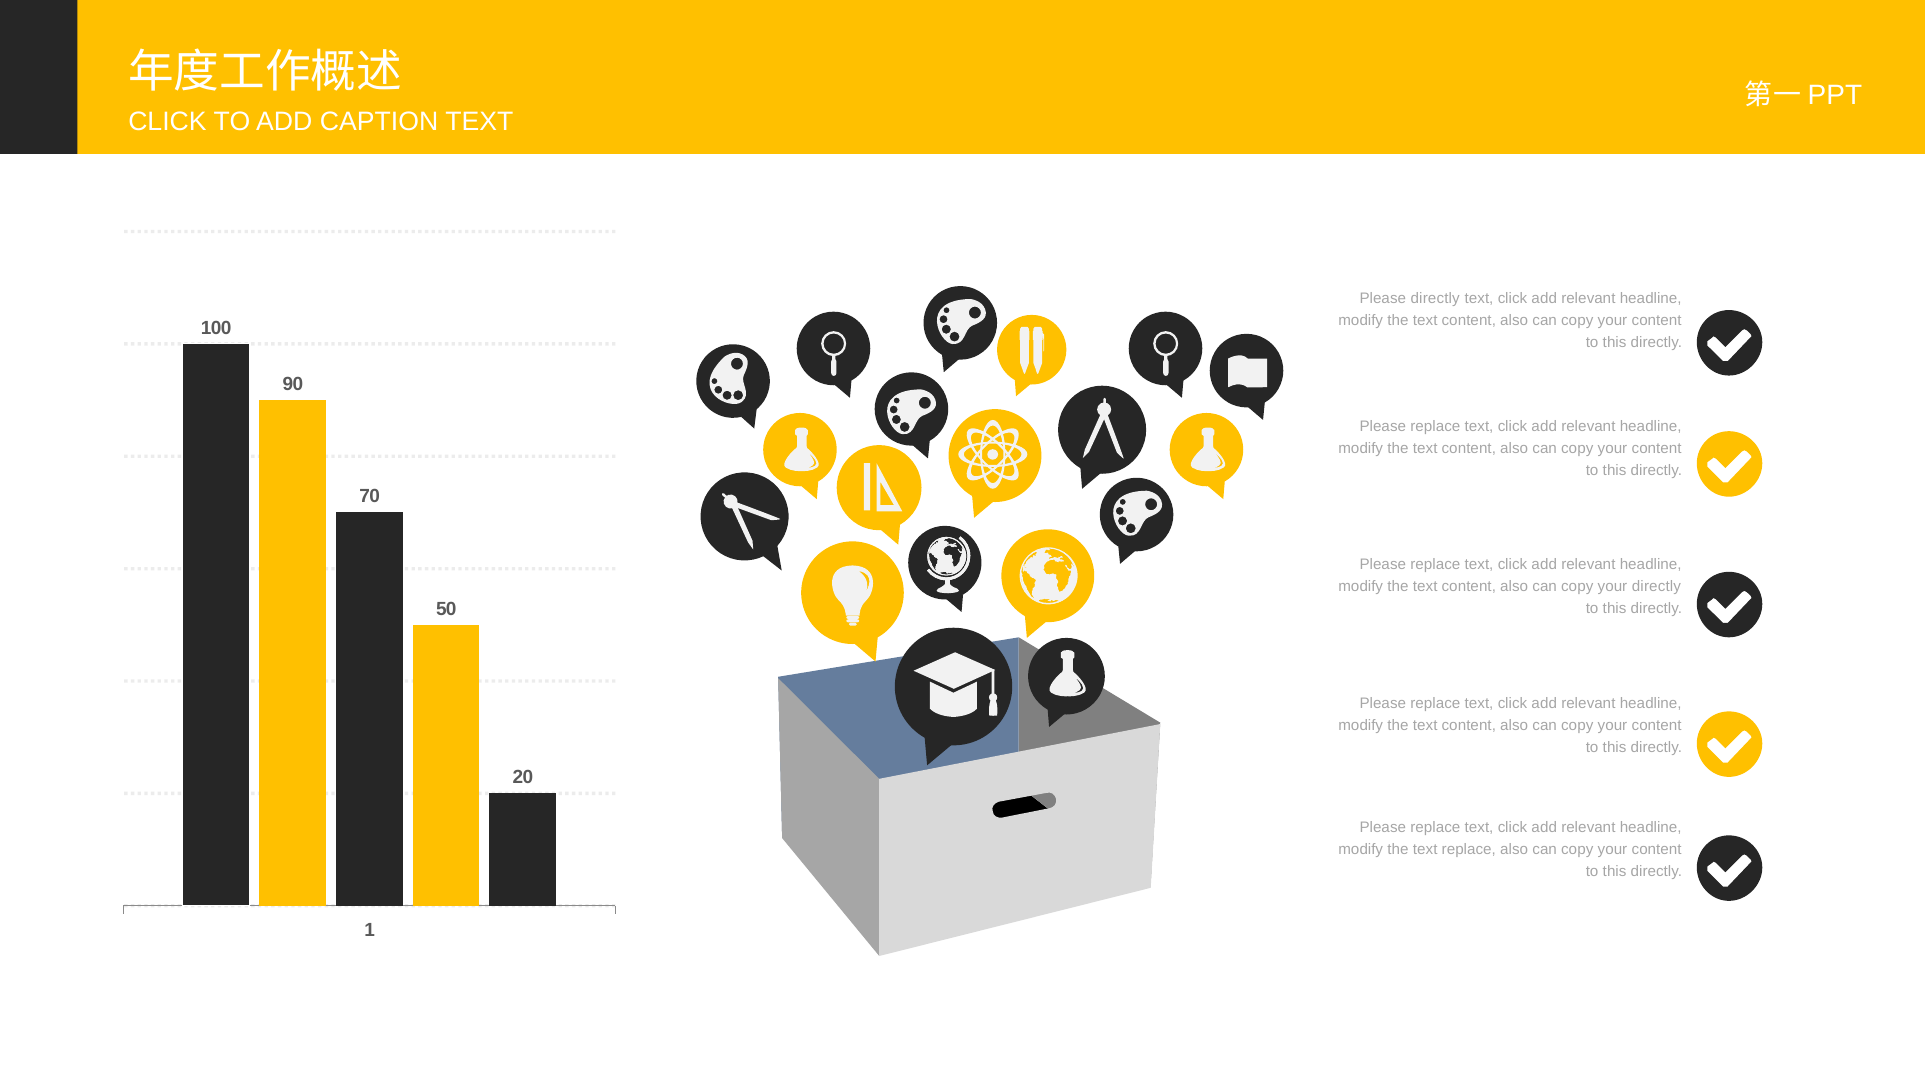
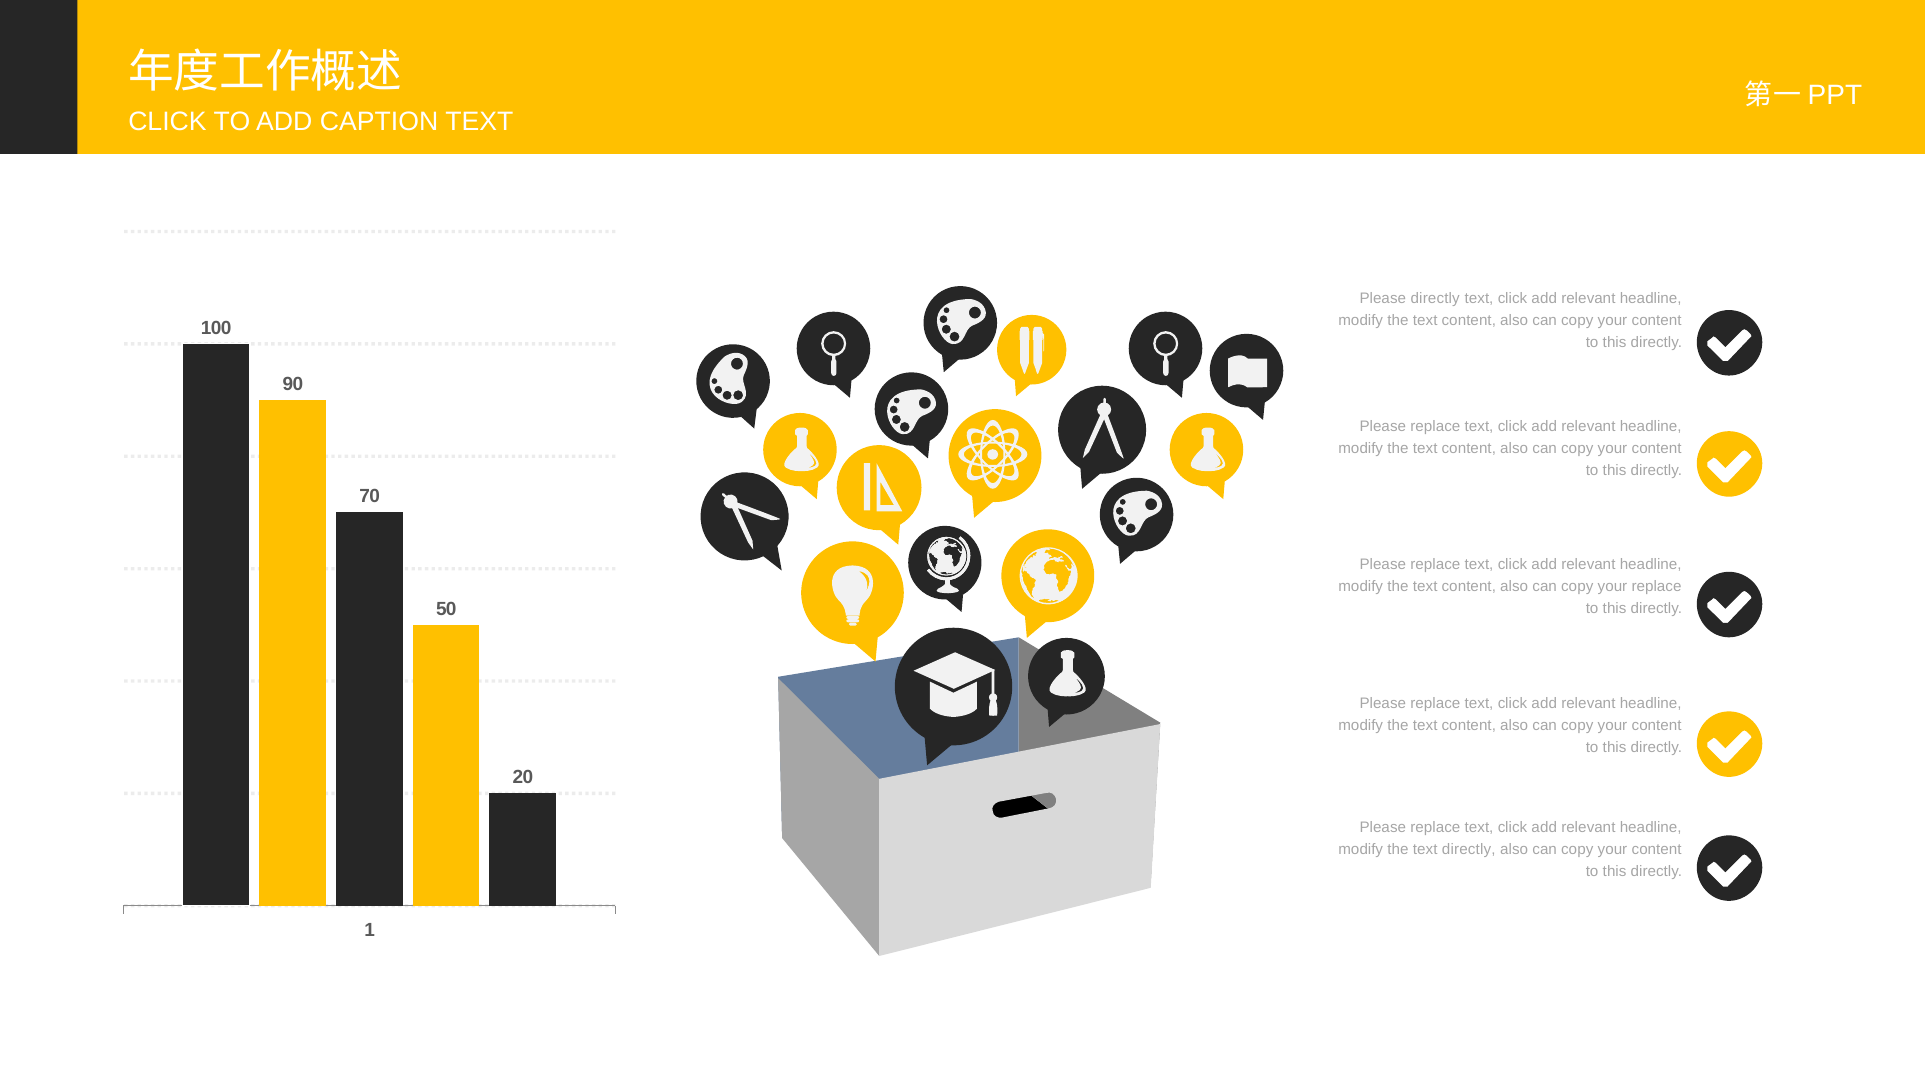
your directly: directly -> replace
text replace: replace -> directly
